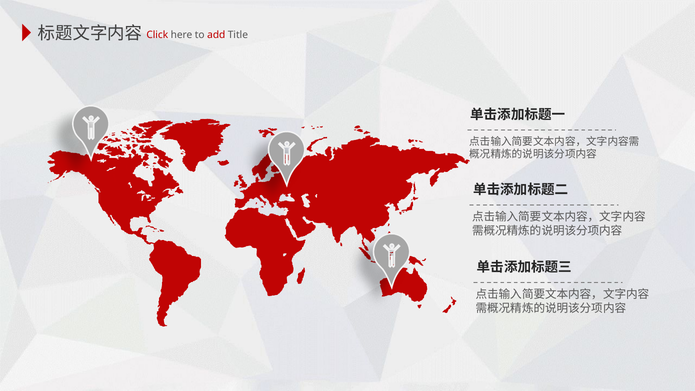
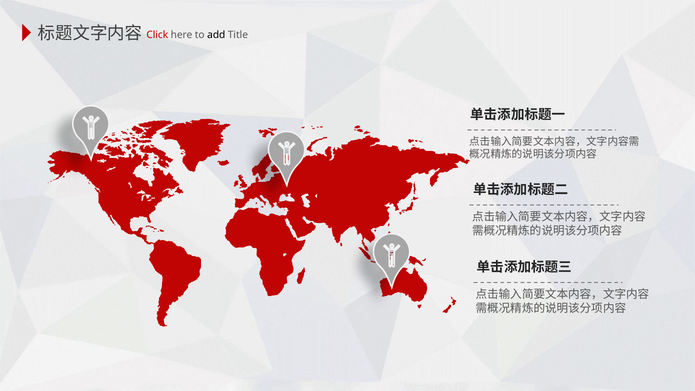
add colour: red -> black
